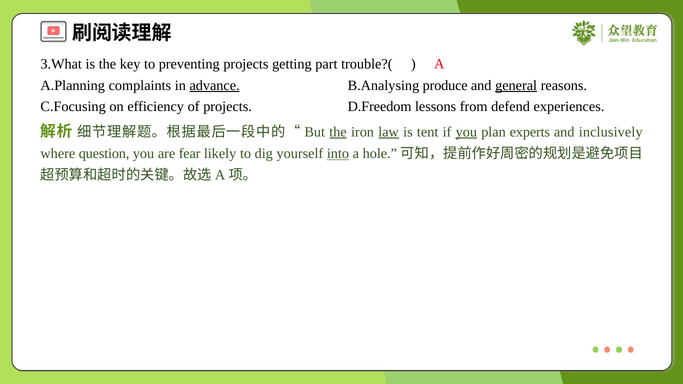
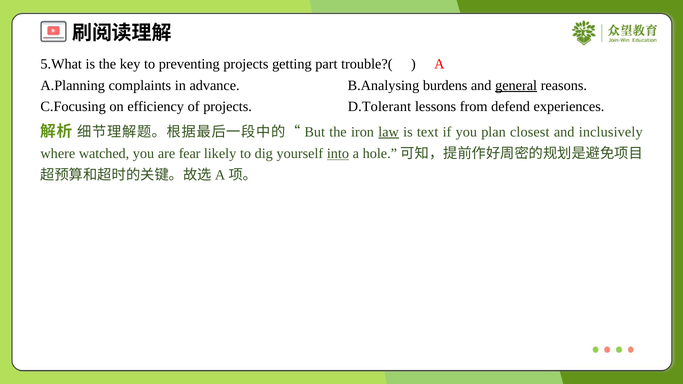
3.What: 3.What -> 5.What
advance underline: present -> none
produce: produce -> burdens
D.Freedom: D.Freedom -> D.Tolerant
the at (338, 132) underline: present -> none
tent: tent -> text
you at (466, 132) underline: present -> none
experts: experts -> closest
question: question -> watched
